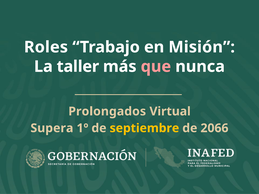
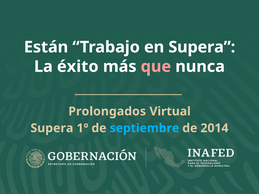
Roles: Roles -> Están
en Misión: Misión -> Supera
taller: taller -> éxito
septiembre colour: yellow -> light blue
2066: 2066 -> 2014
